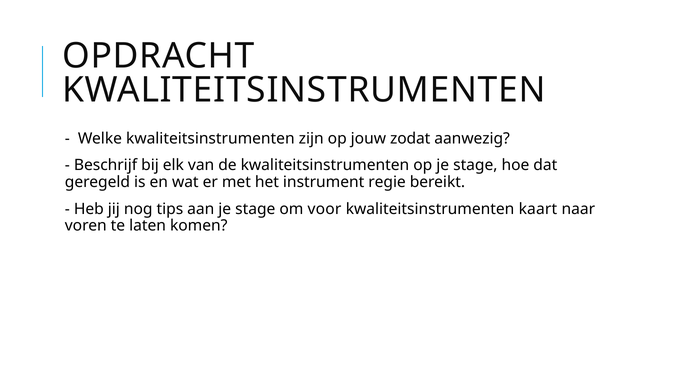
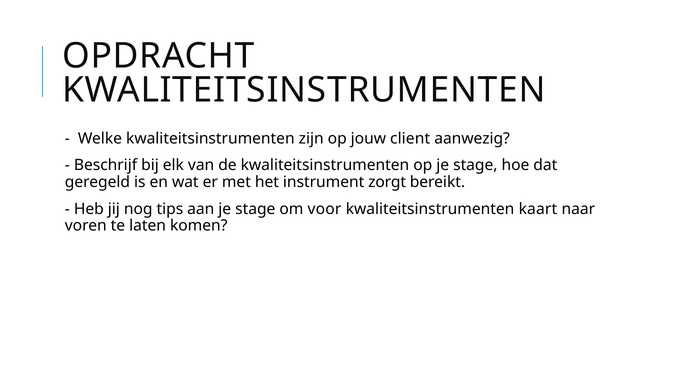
zodat: zodat -> client
regie: regie -> zorgt
